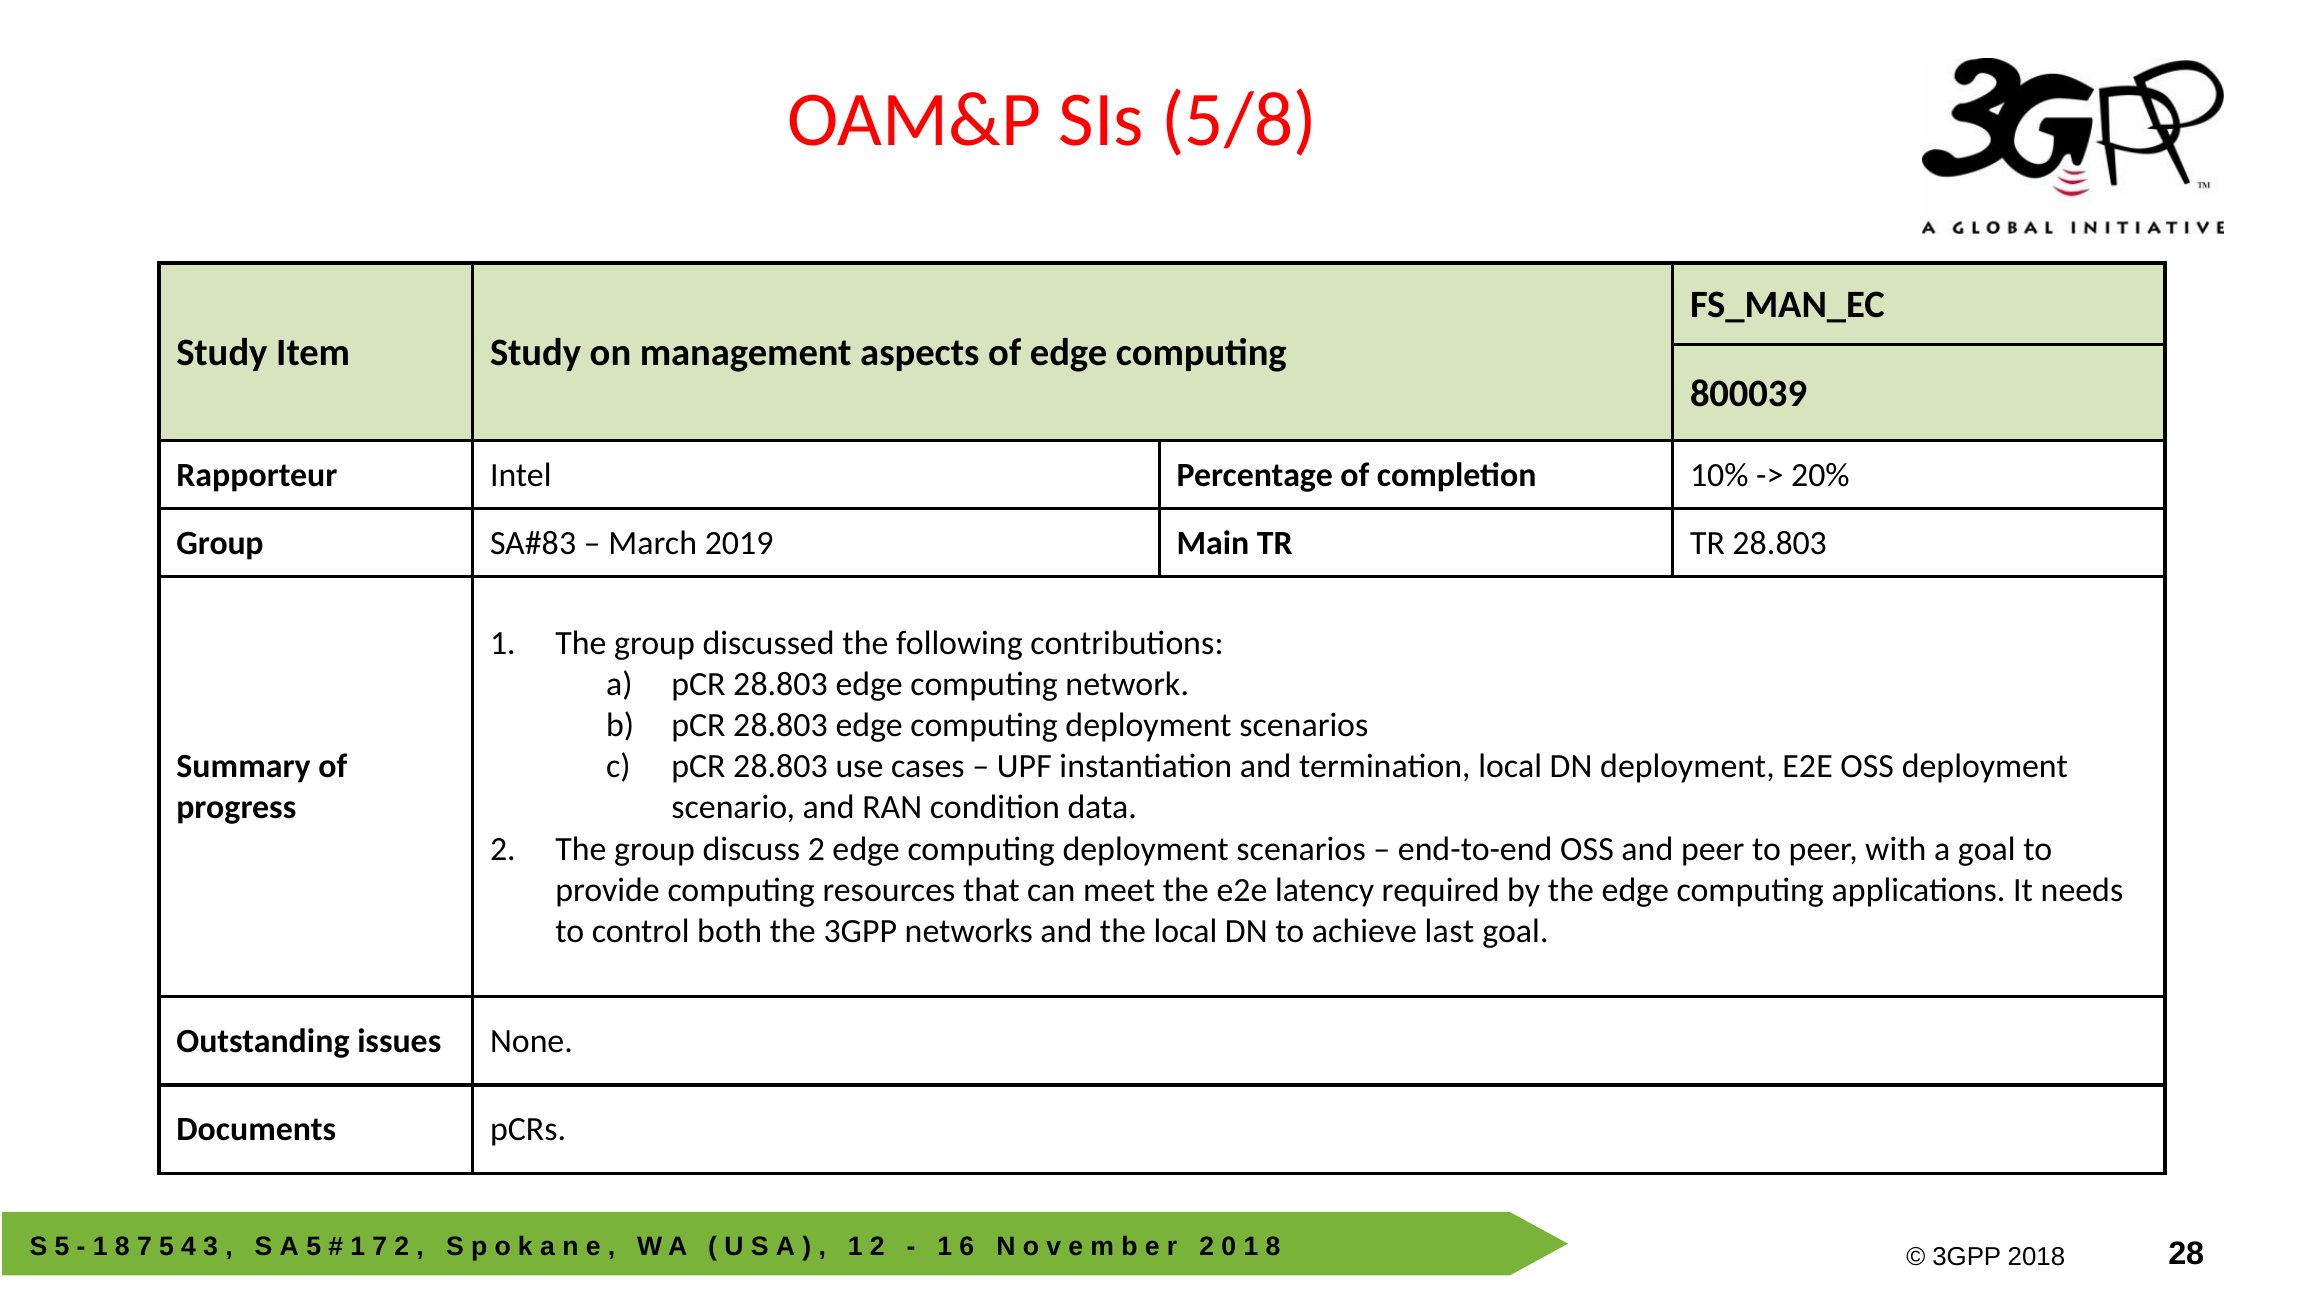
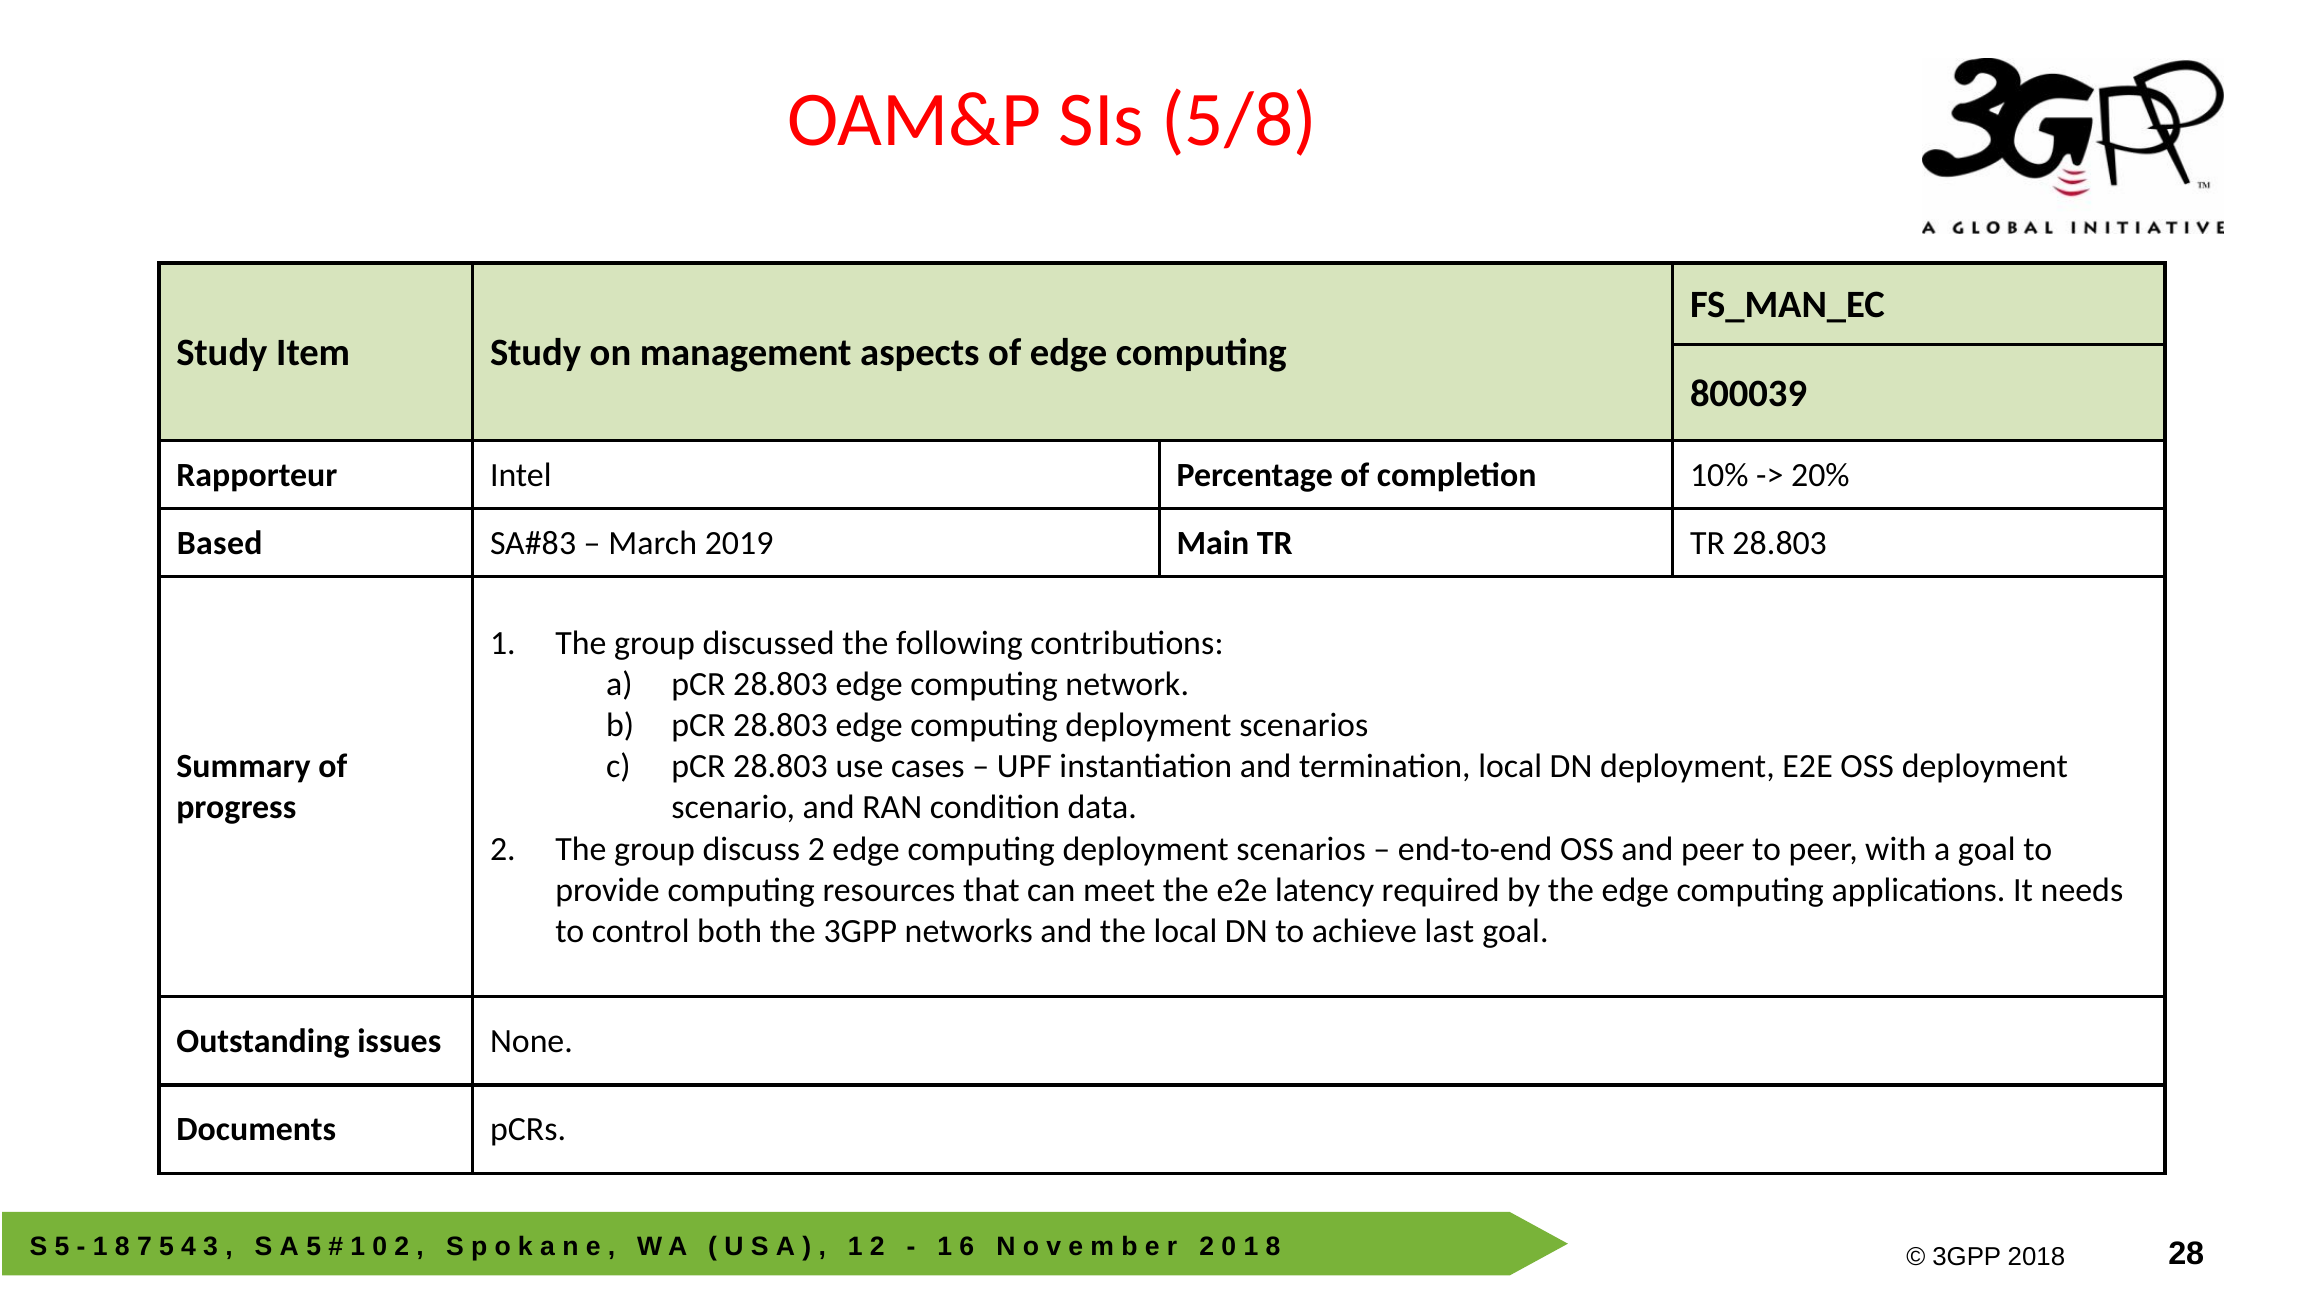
Group at (220, 543): Group -> Based
7 at (380, 1247): 7 -> 0
